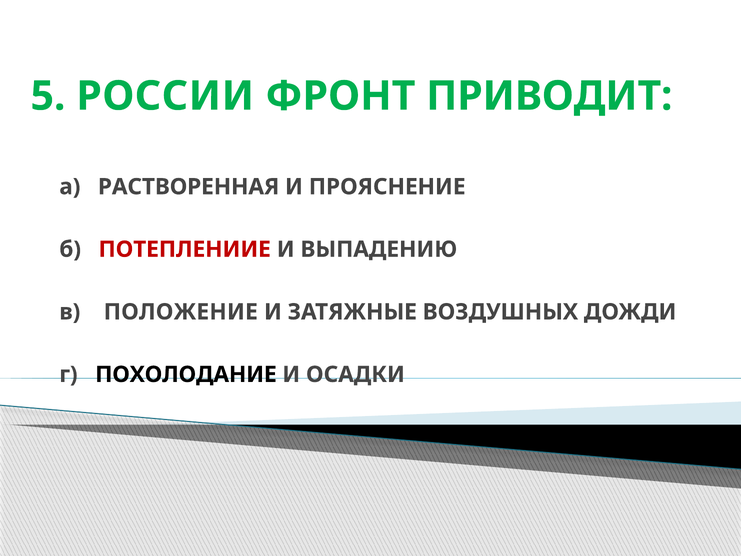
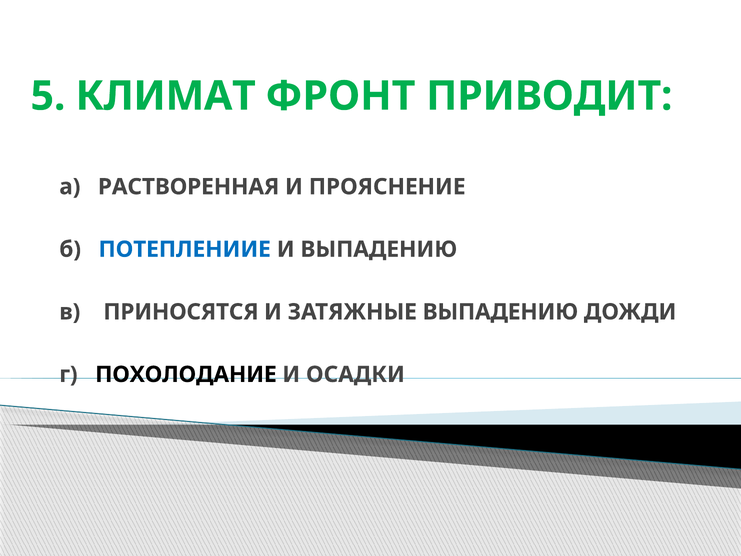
РОССИИ: РОССИИ -> КЛИМАТ
ПОТЕПЛЕНИИЕ colour: red -> blue
ПОЛОЖЕНИЕ: ПОЛОЖЕНИЕ -> ПРИНОСЯТСЯ
ЗАТЯЖНЫЕ ВОЗДУШНЫХ: ВОЗДУШНЫХ -> ВЫПАДЕНИЮ
